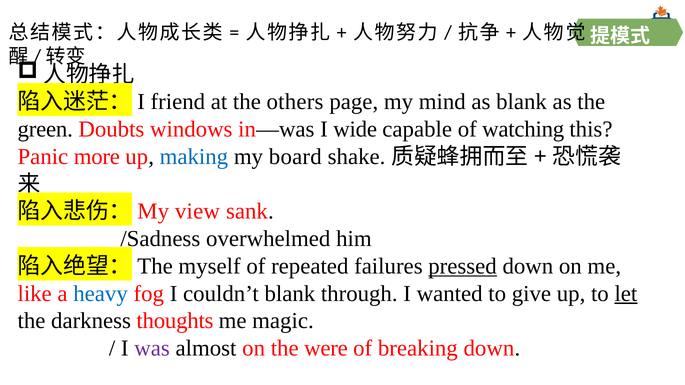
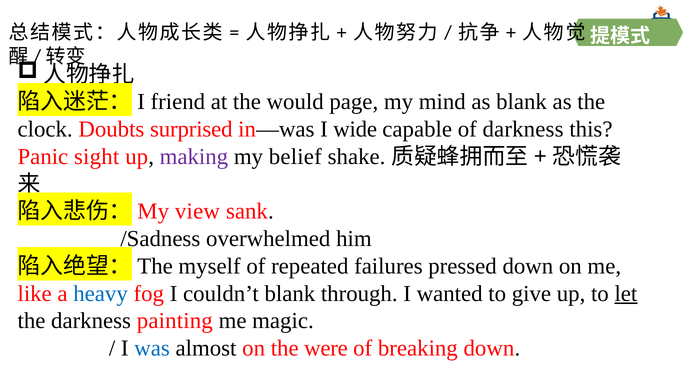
others: others -> would
green: green -> clock
windows: windows -> surprised
of watching: watching -> darkness
more: more -> sight
making colour: blue -> purple
board: board -> belief
pressed underline: present -> none
thoughts: thoughts -> painting
was colour: purple -> blue
